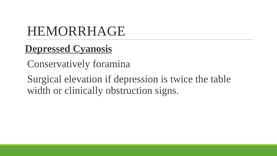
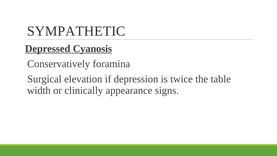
HEMORRHAGE: HEMORRHAGE -> SYMPATHETIC
obstruction: obstruction -> appearance
